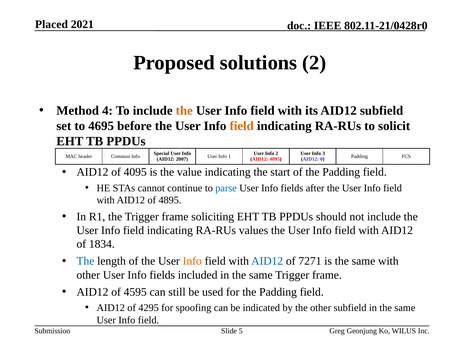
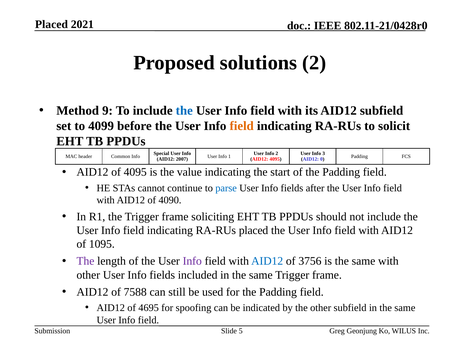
4: 4 -> 9
the at (184, 111) colour: orange -> blue
4695: 4695 -> 4099
4895: 4895 -> 4090
RA-RUs values: values -> placed
1834: 1834 -> 1095
The at (85, 261) colour: blue -> purple
Info at (192, 261) colour: orange -> purple
7271: 7271 -> 3756
4595: 4595 -> 7588
4295: 4295 -> 4695
